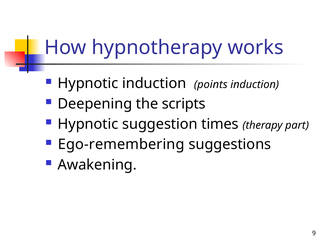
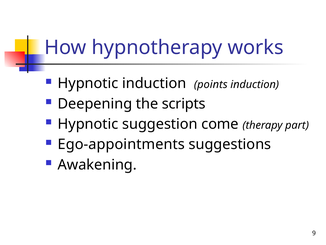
times: times -> come
Ego-remembering: Ego-remembering -> Ego-appointments
